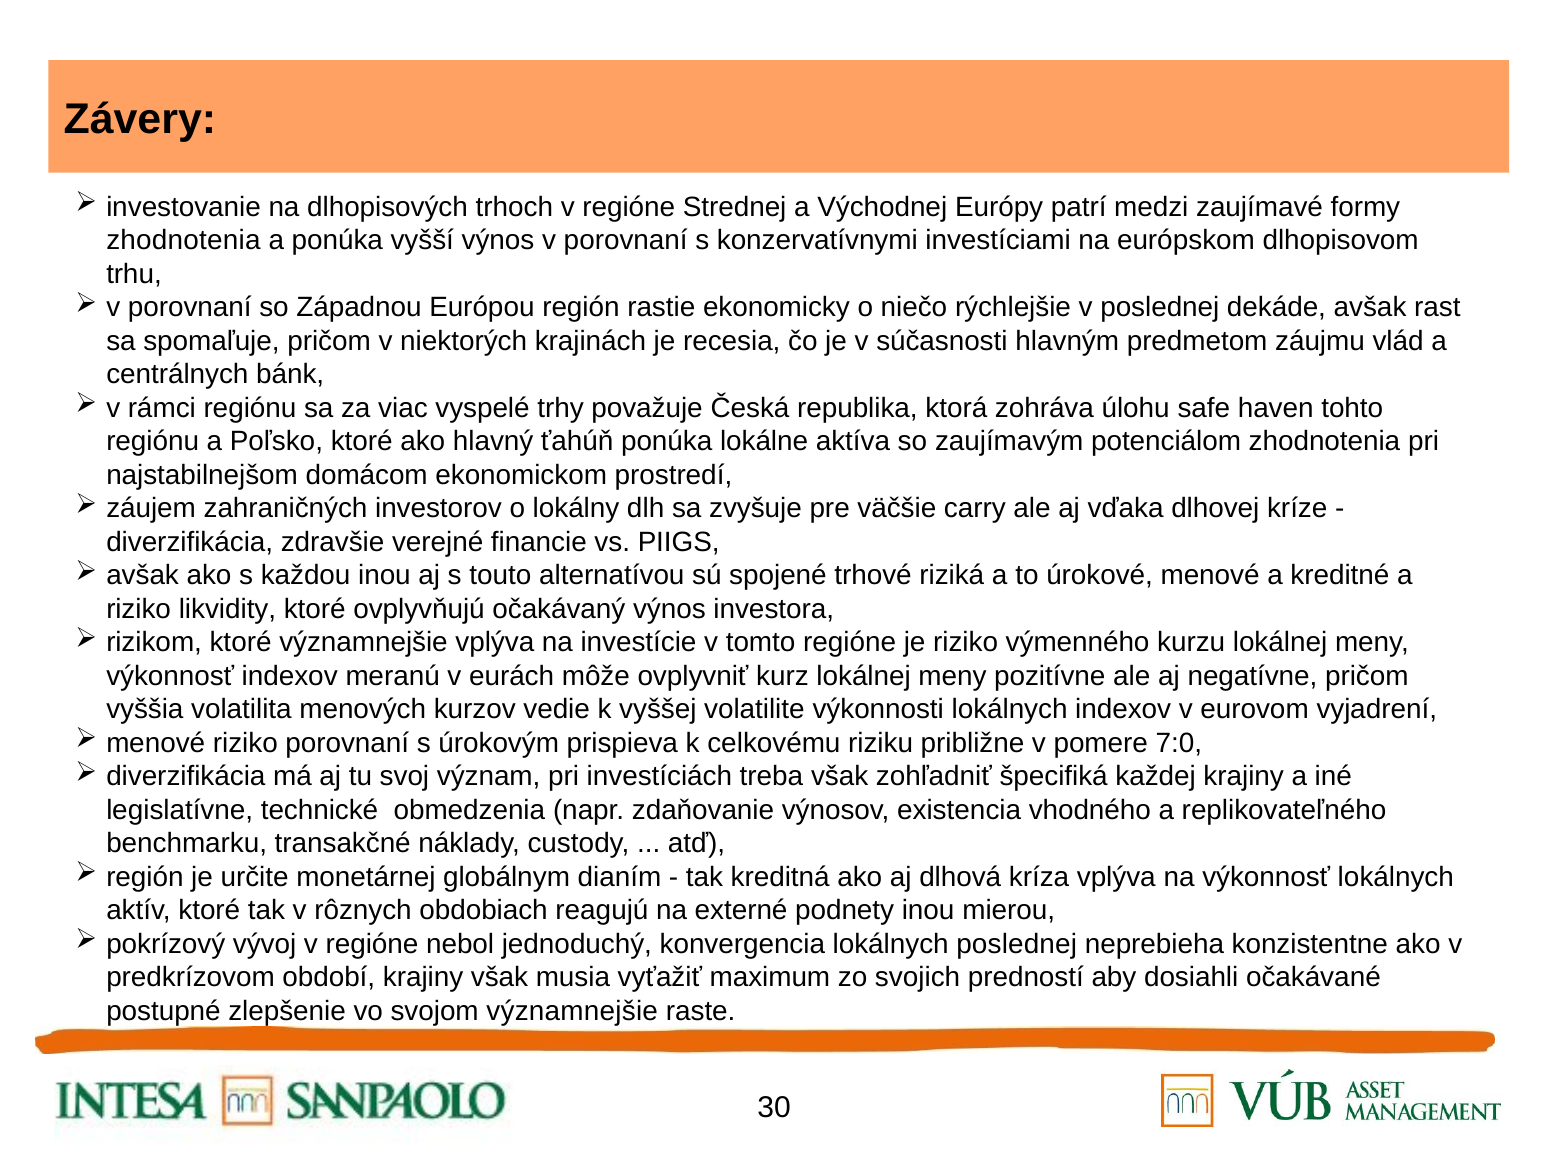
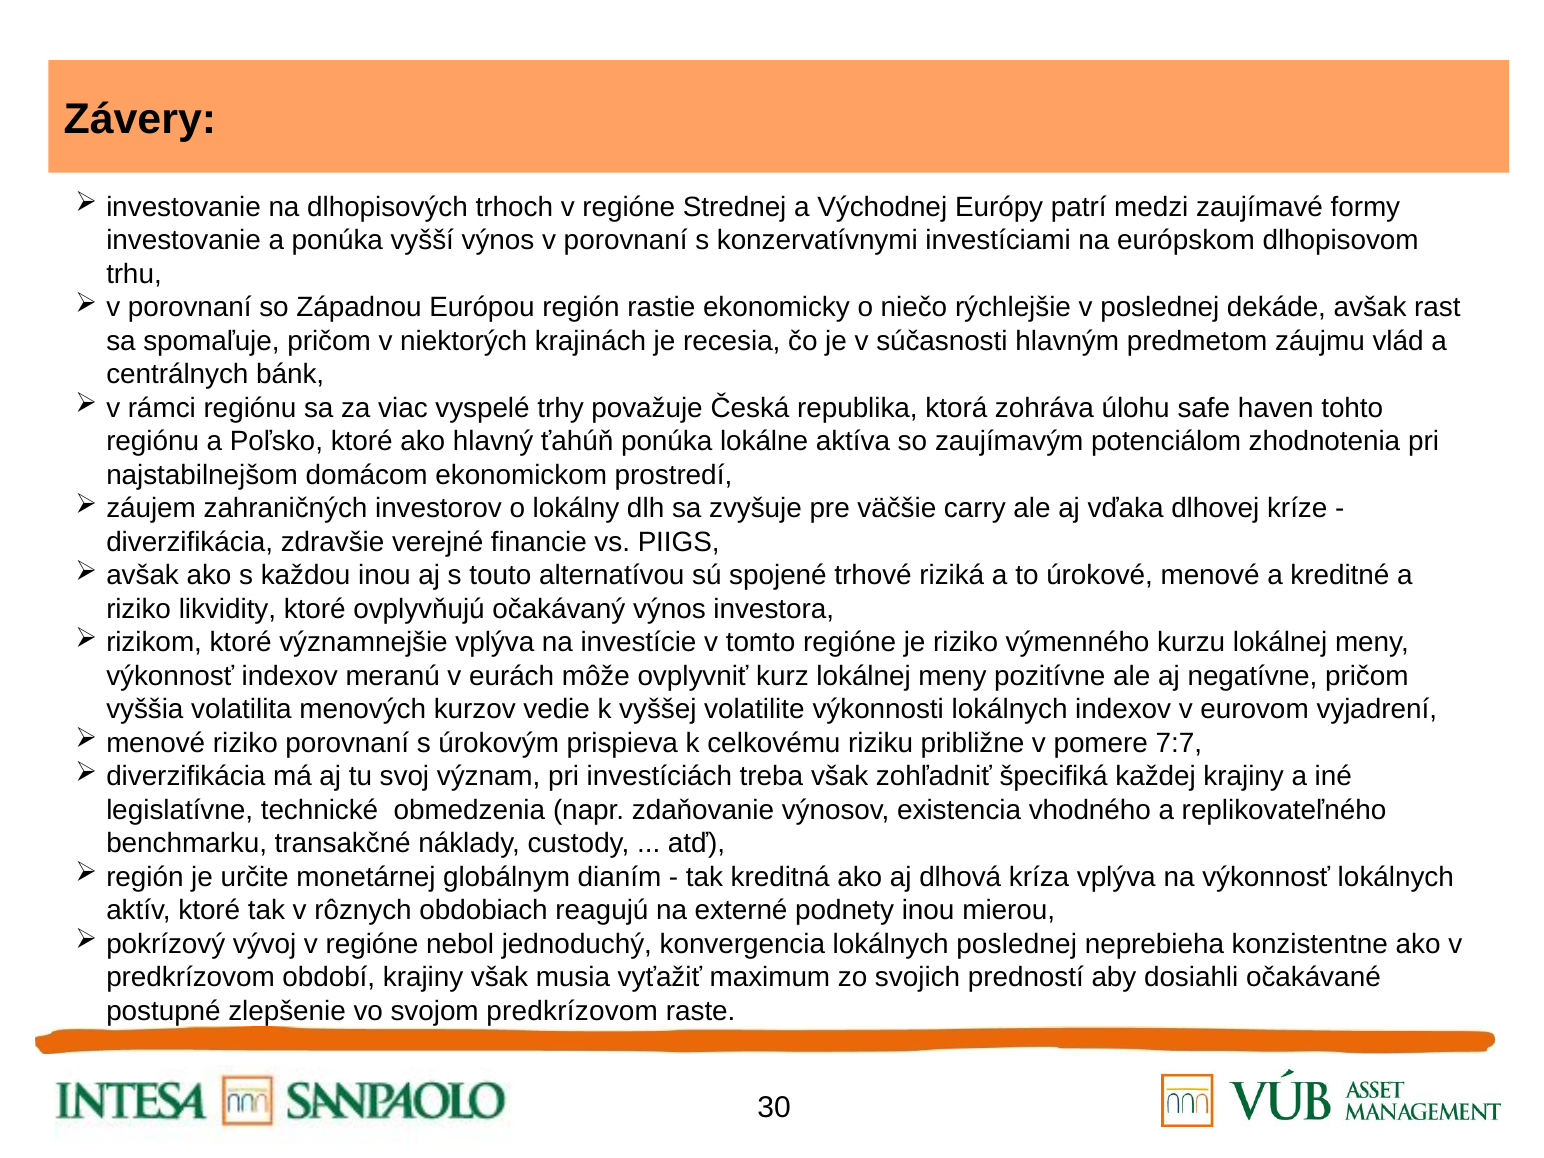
zhodnotenia at (183, 241): zhodnotenia -> investovanie
7:0: 7:0 -> 7:7
svojom významnejšie: významnejšie -> predkrízovom
